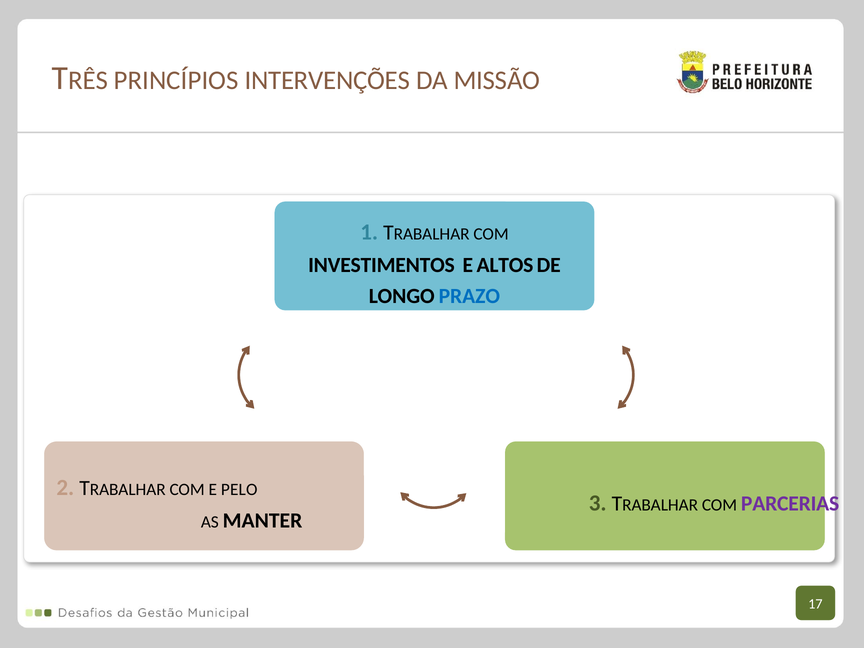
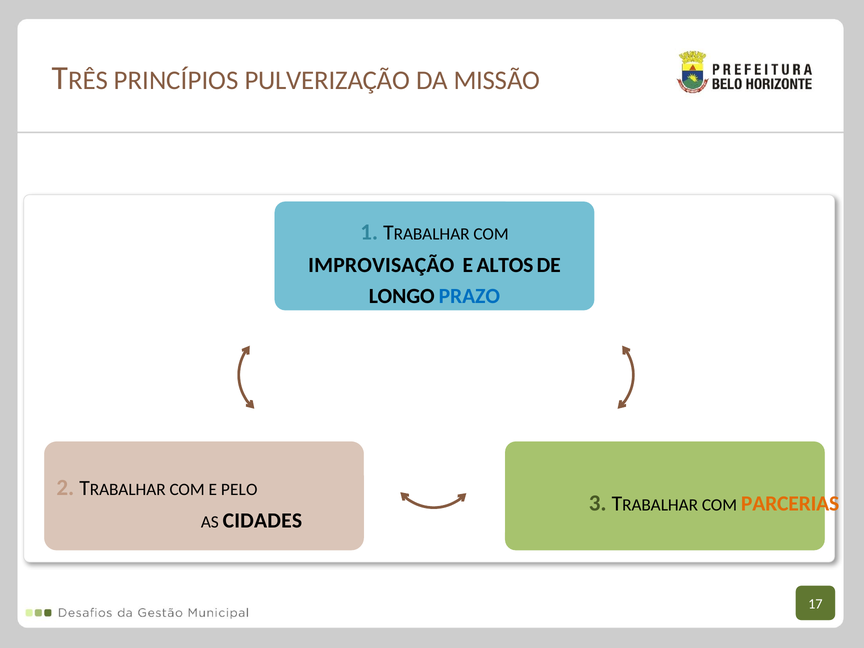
INTERVENÇÕES: INTERVENÇÕES -> PULVERIZAÇÃO
INVESTIMENTOS: INVESTIMENTOS -> IMPROVISAÇÃO
PARCERIAS colour: purple -> orange
MANTER: MANTER -> CIDADES
